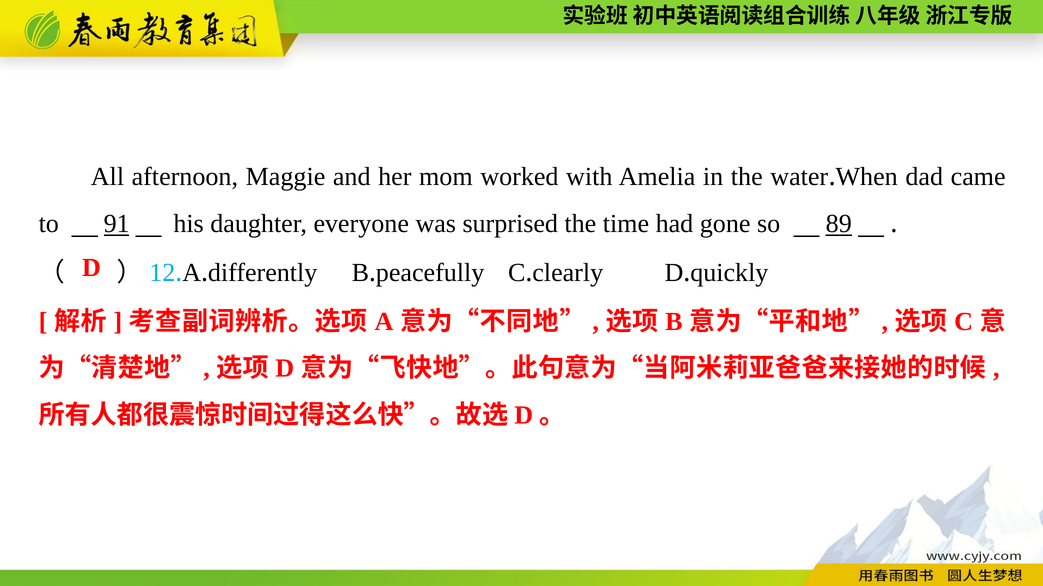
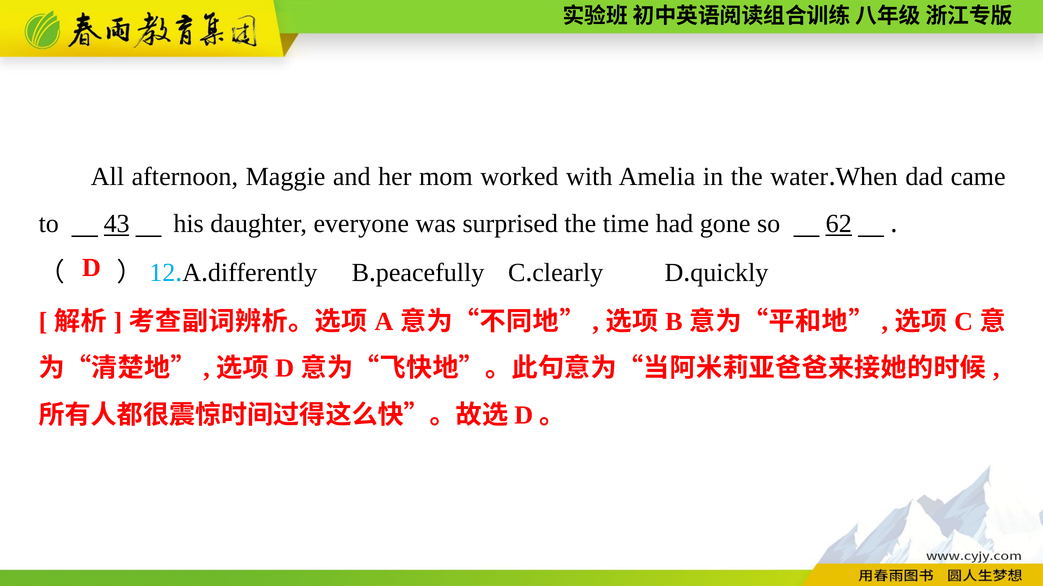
91: 91 -> 43
89: 89 -> 62
